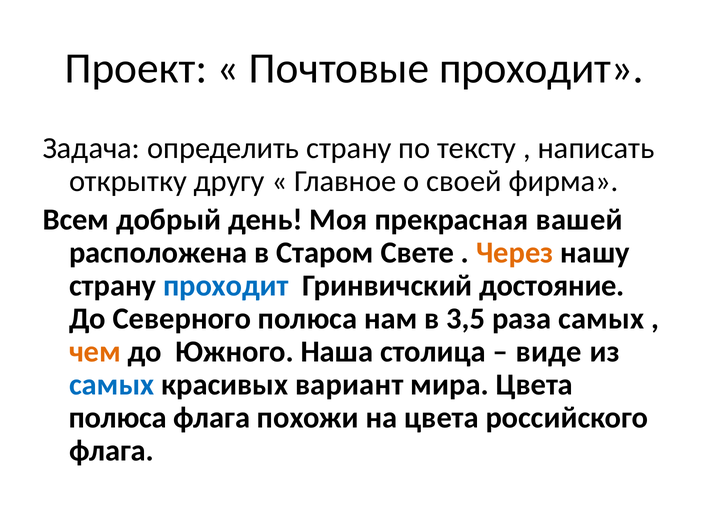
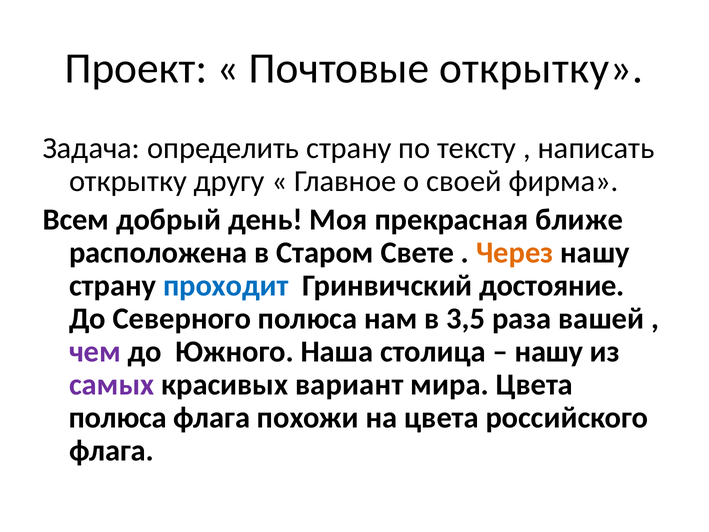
Почтовые проходит: проходит -> открытку
вашей: вашей -> ближе
раза самых: самых -> вашей
чем colour: orange -> purple
виде at (549, 352): виде -> нашу
самых at (112, 385) colour: blue -> purple
